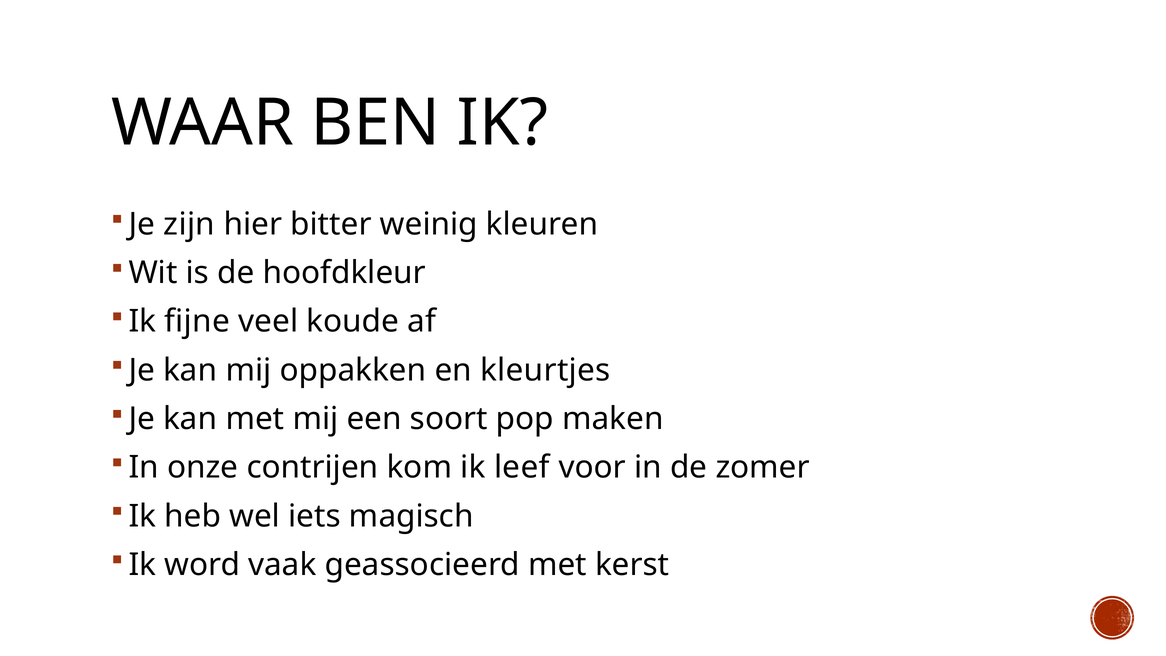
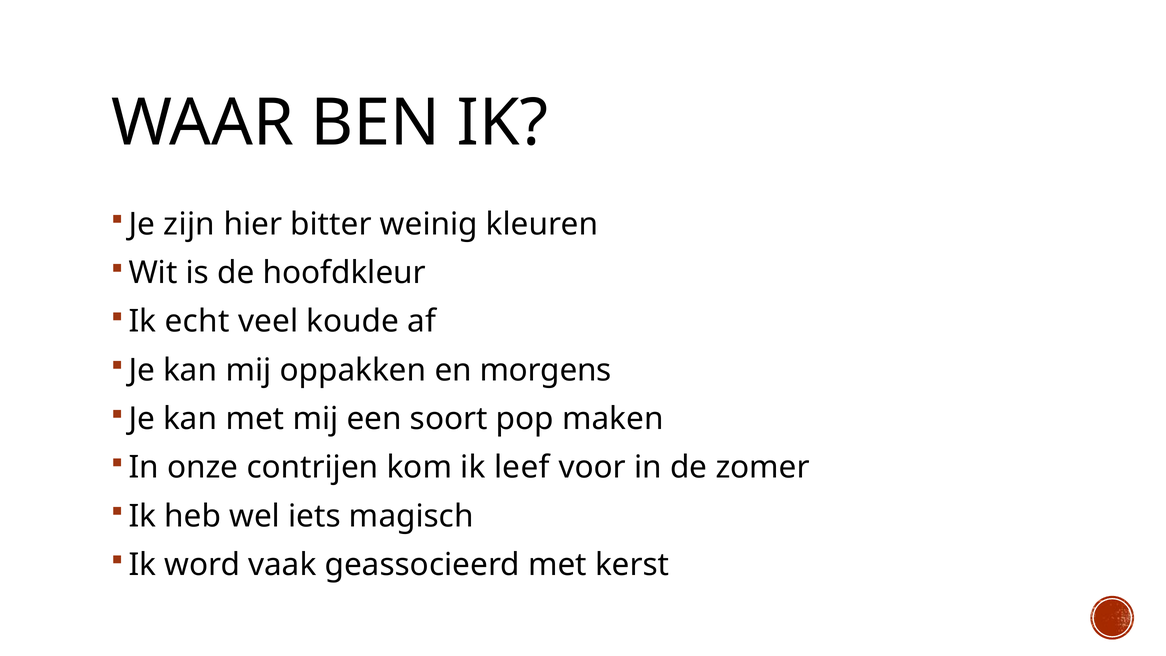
fijne: fijne -> echt
kleurtjes: kleurtjes -> morgens
